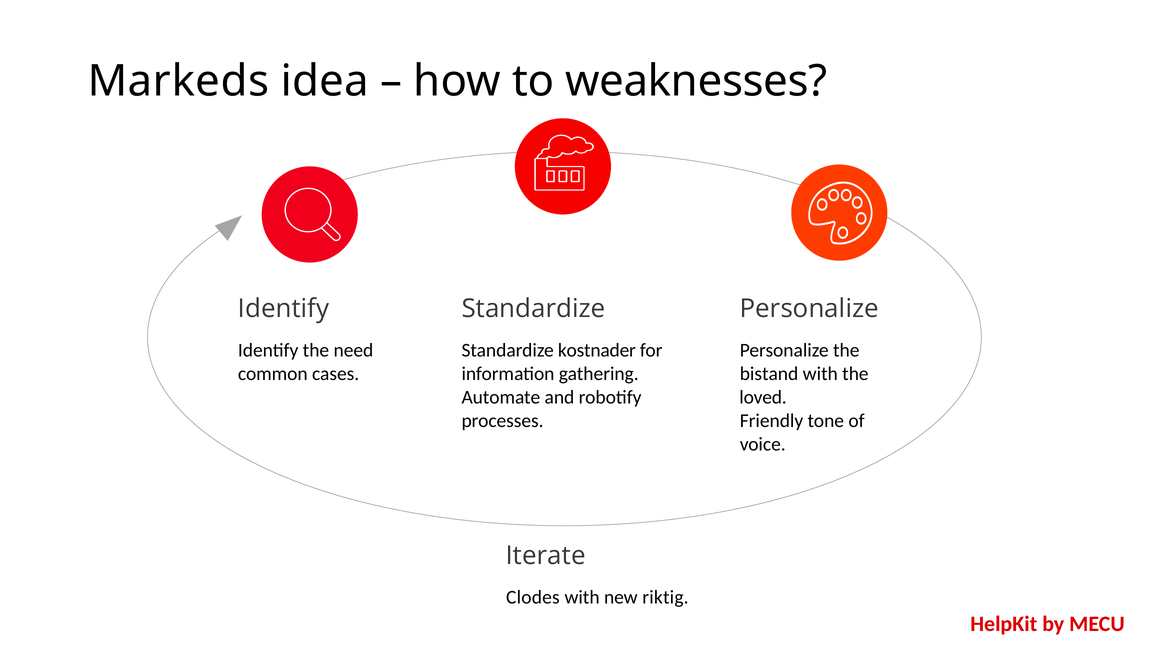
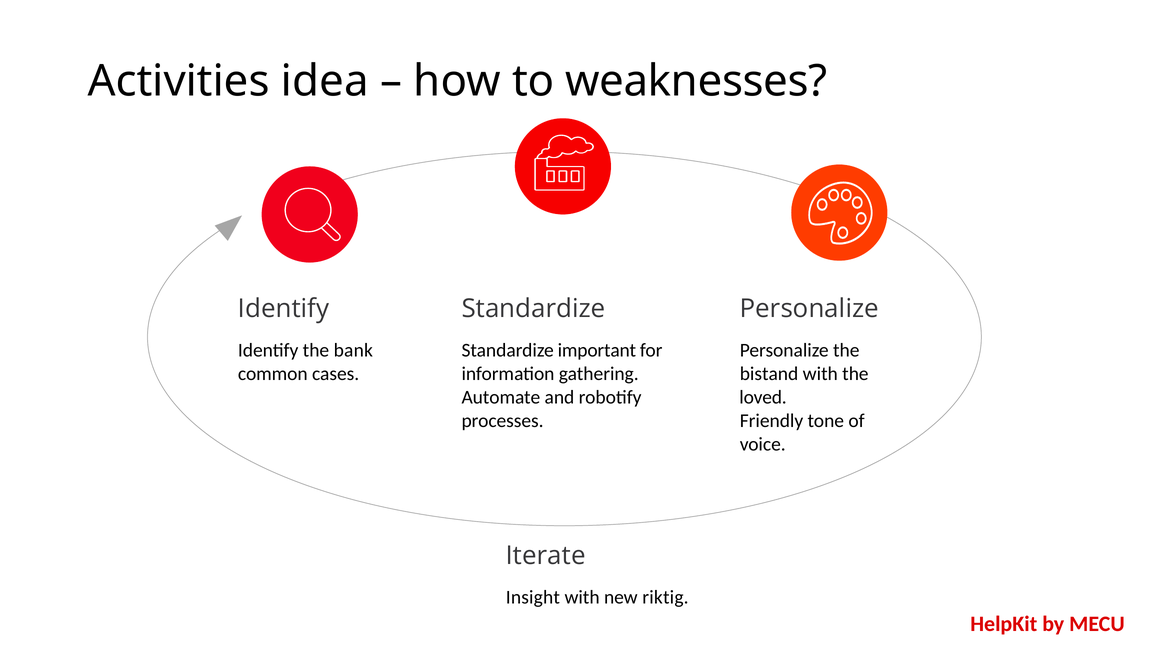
Markeds: Markeds -> Activities
need: need -> bank
kostnader: kostnader -> important
Clodes: Clodes -> Insight
